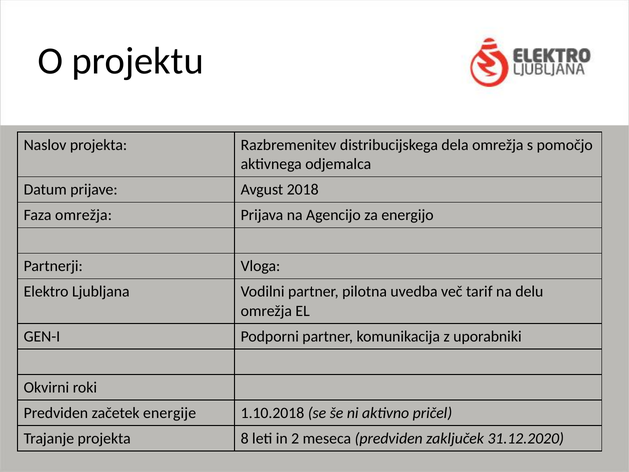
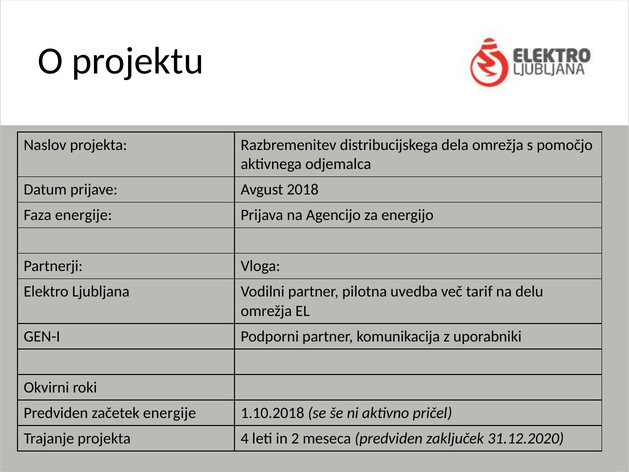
Faza omrežja: omrežja -> energije
8: 8 -> 4
